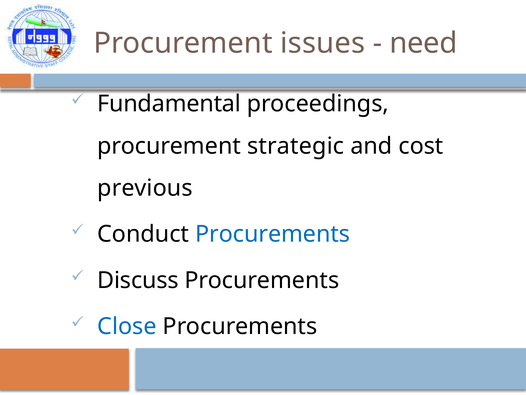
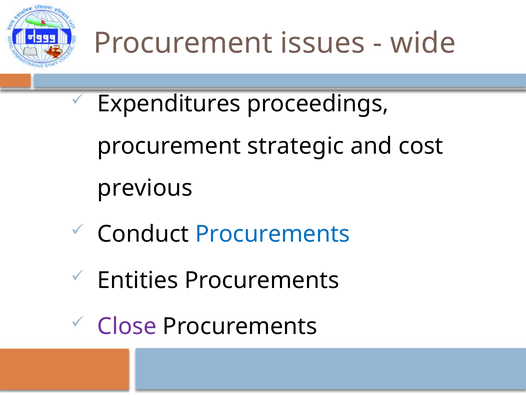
need: need -> wide
Fundamental: Fundamental -> Expenditures
Discuss: Discuss -> Entities
Close colour: blue -> purple
